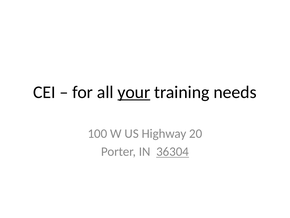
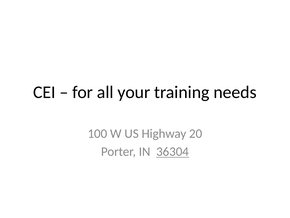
your underline: present -> none
